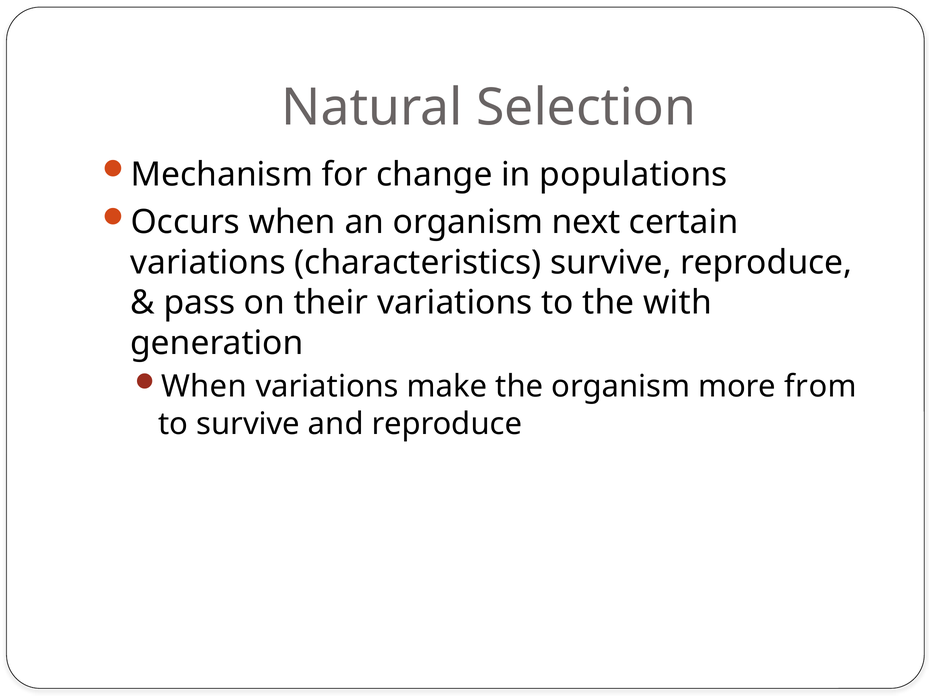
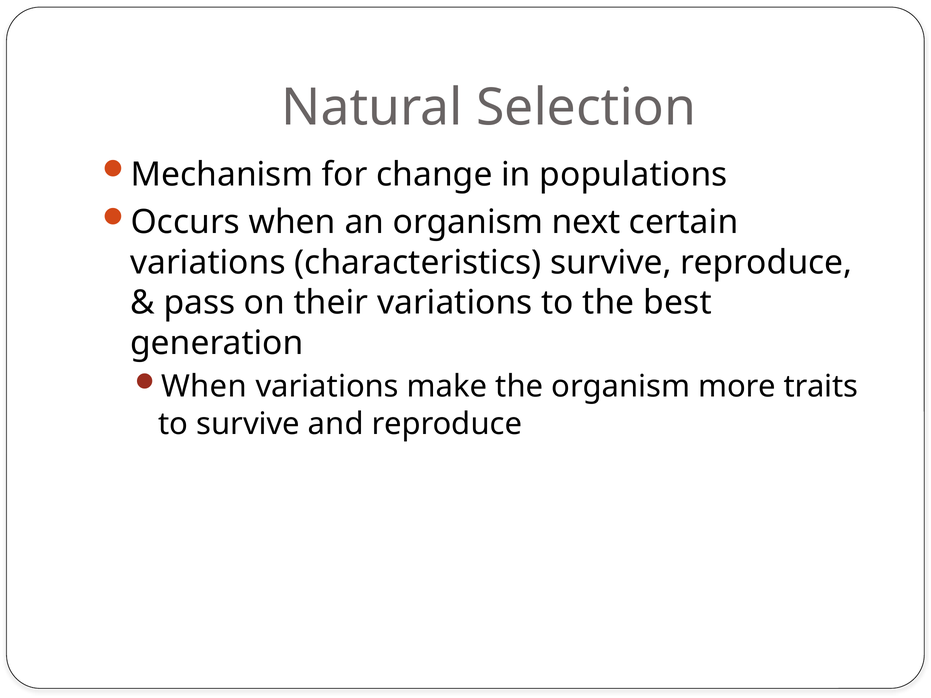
with: with -> best
from: from -> traits
